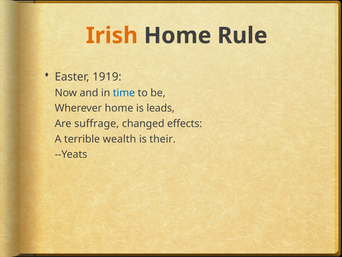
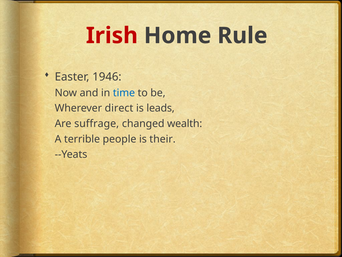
Irish colour: orange -> red
1919: 1919 -> 1946
Wherever home: home -> direct
effects: effects -> wealth
wealth: wealth -> people
